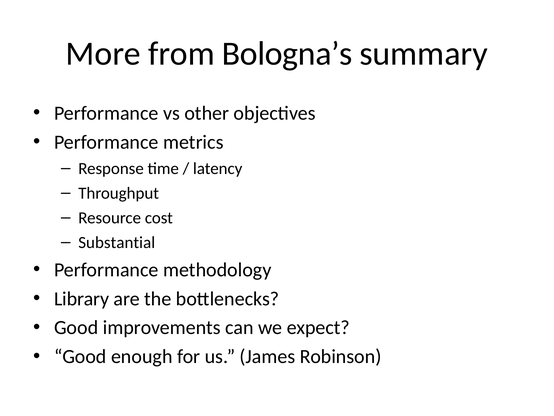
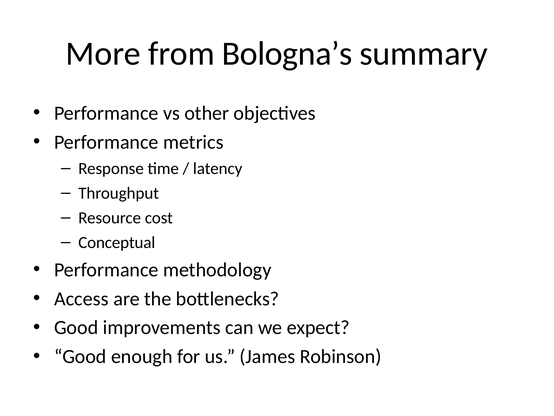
Substantial: Substantial -> Conceptual
Library: Library -> Access
